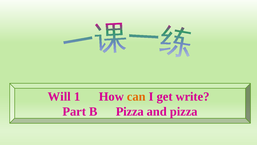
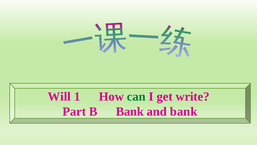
can colour: orange -> green
B Pizza: Pizza -> Bank
and pizza: pizza -> bank
